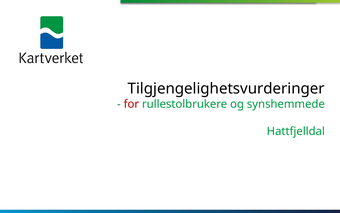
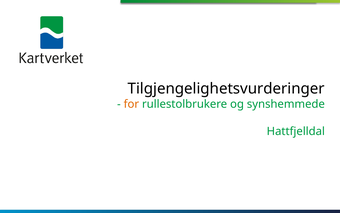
for colour: red -> orange
